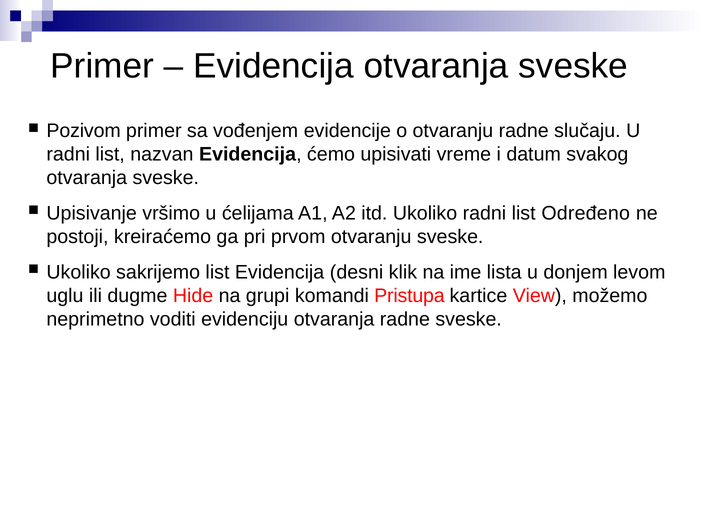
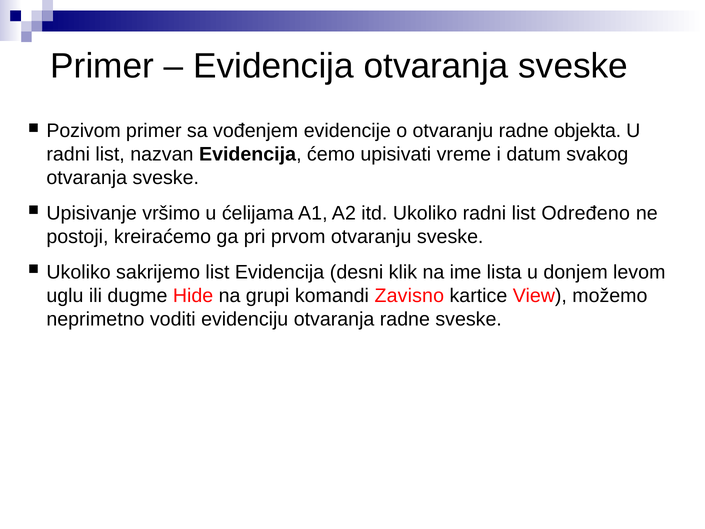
slučaju: slučaju -> objekta
Pristupa: Pristupa -> Zavisno
